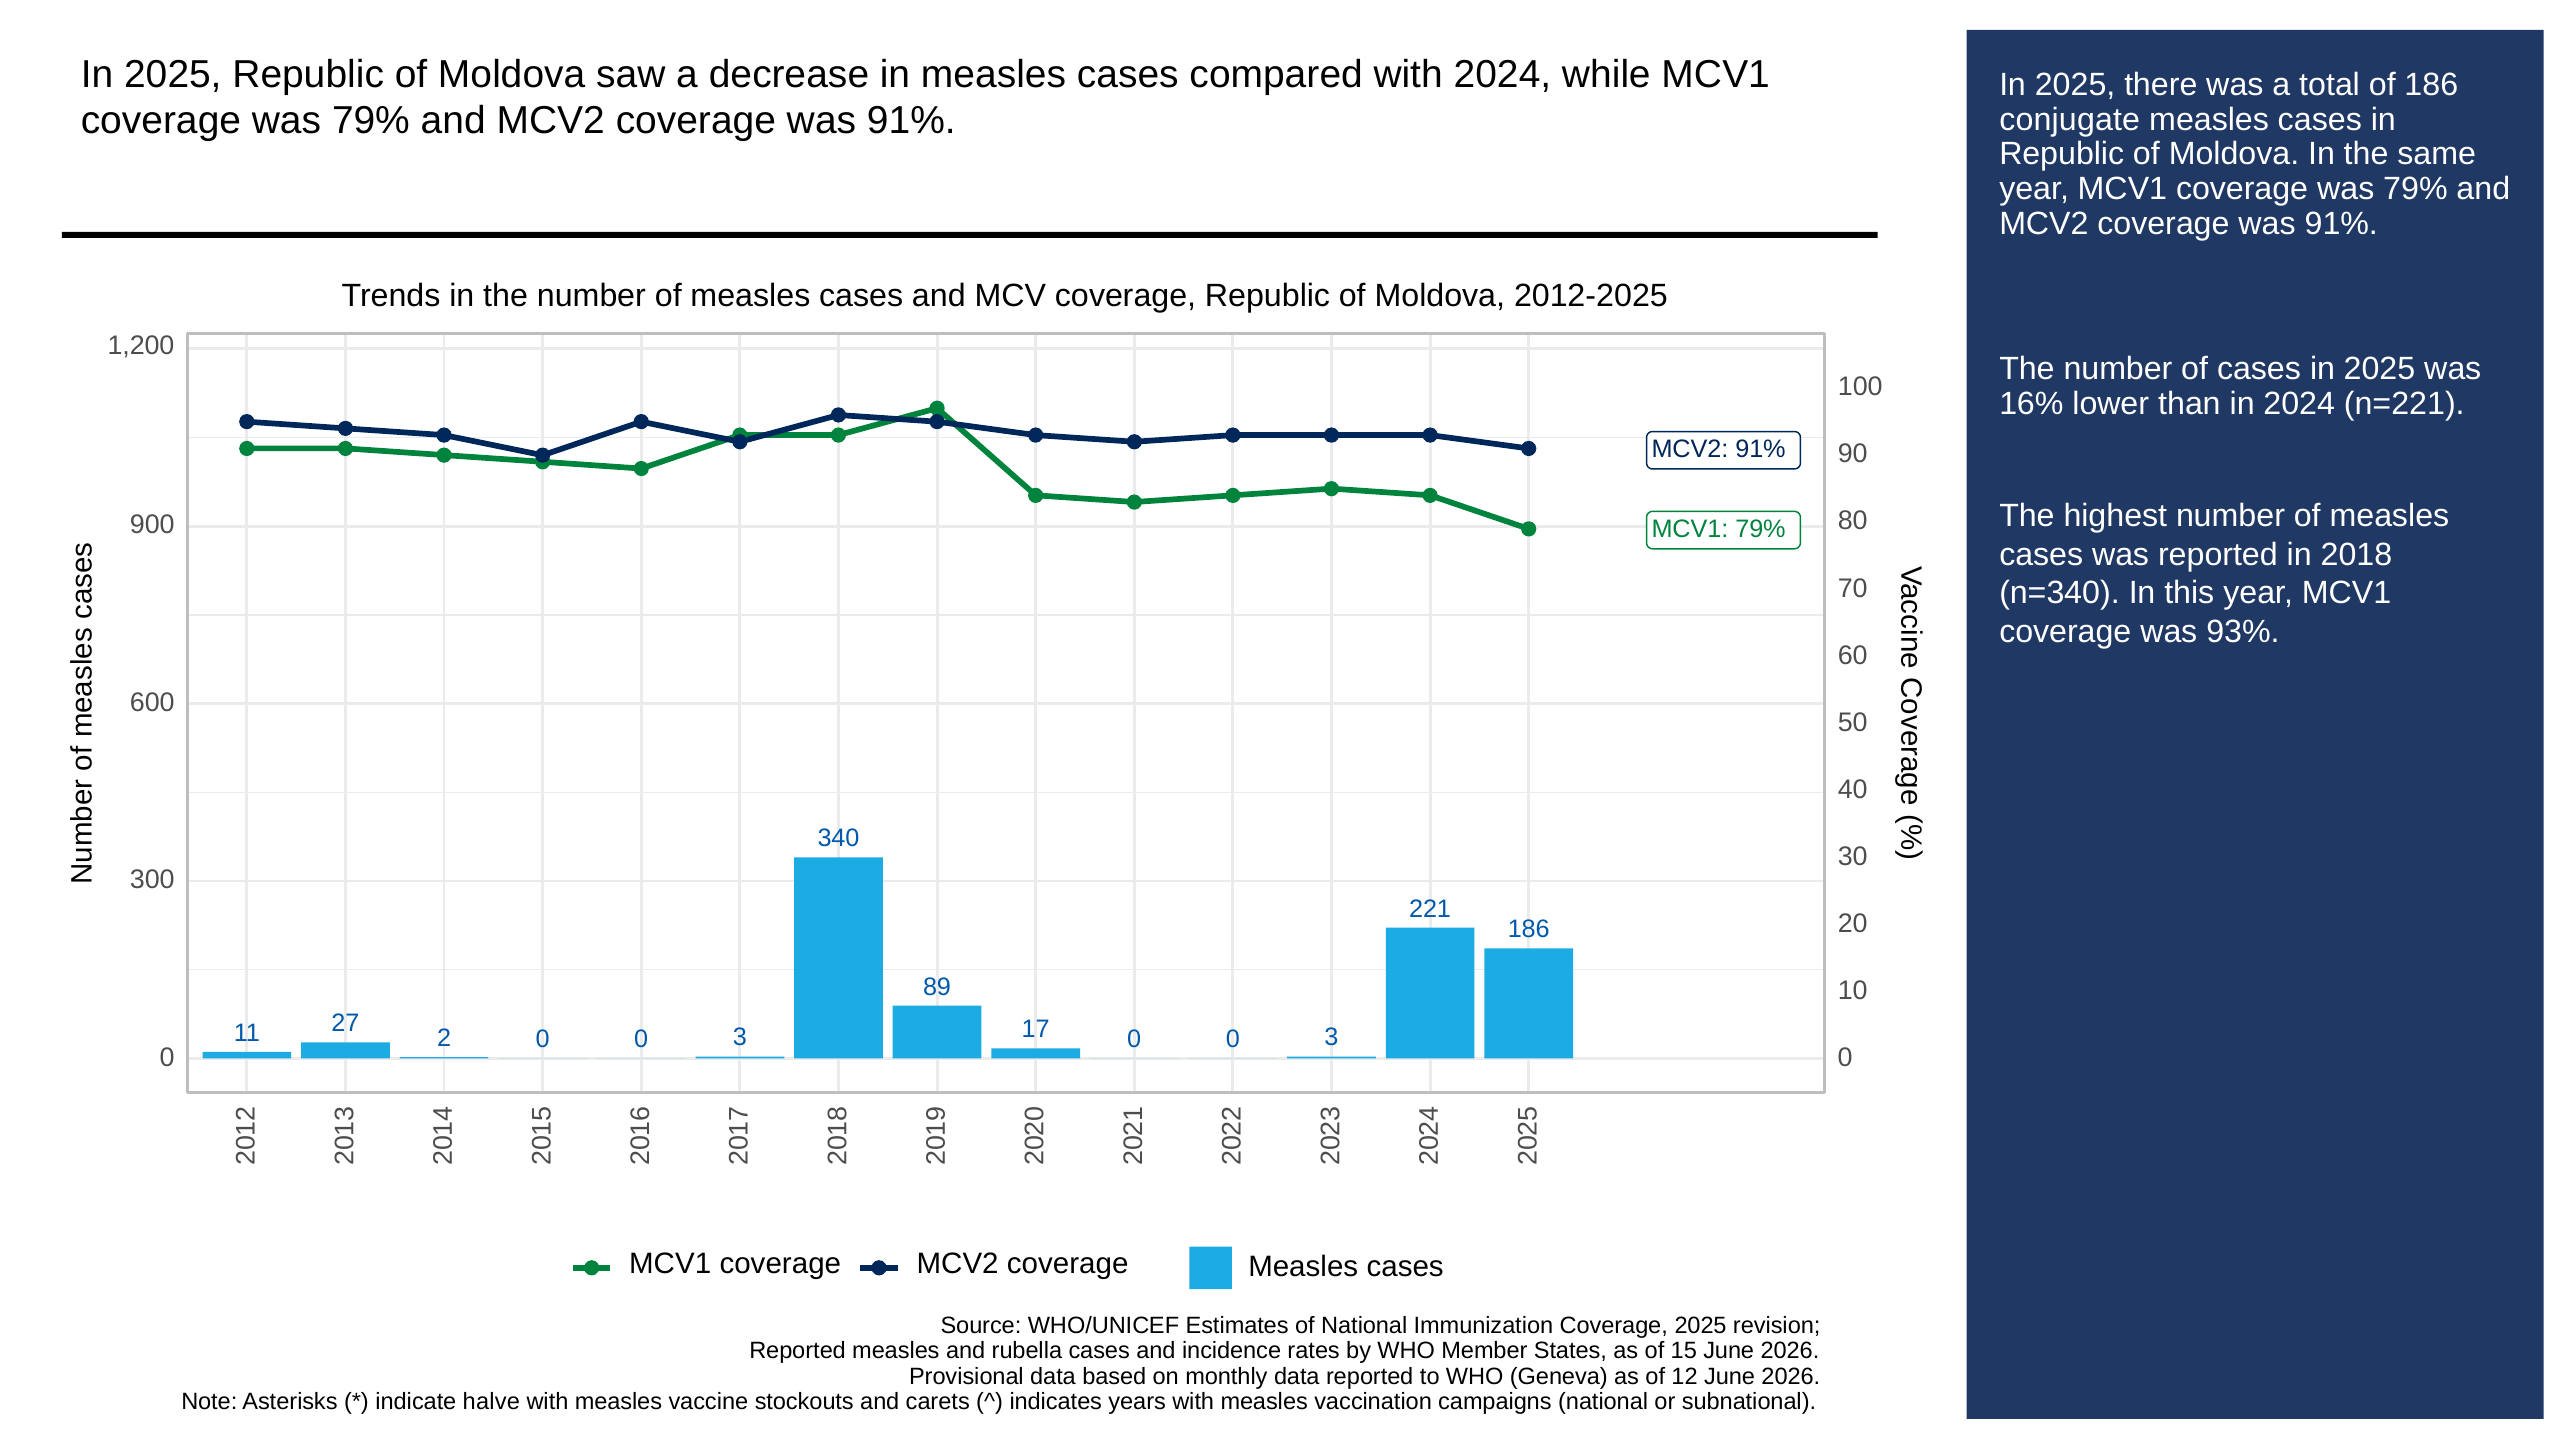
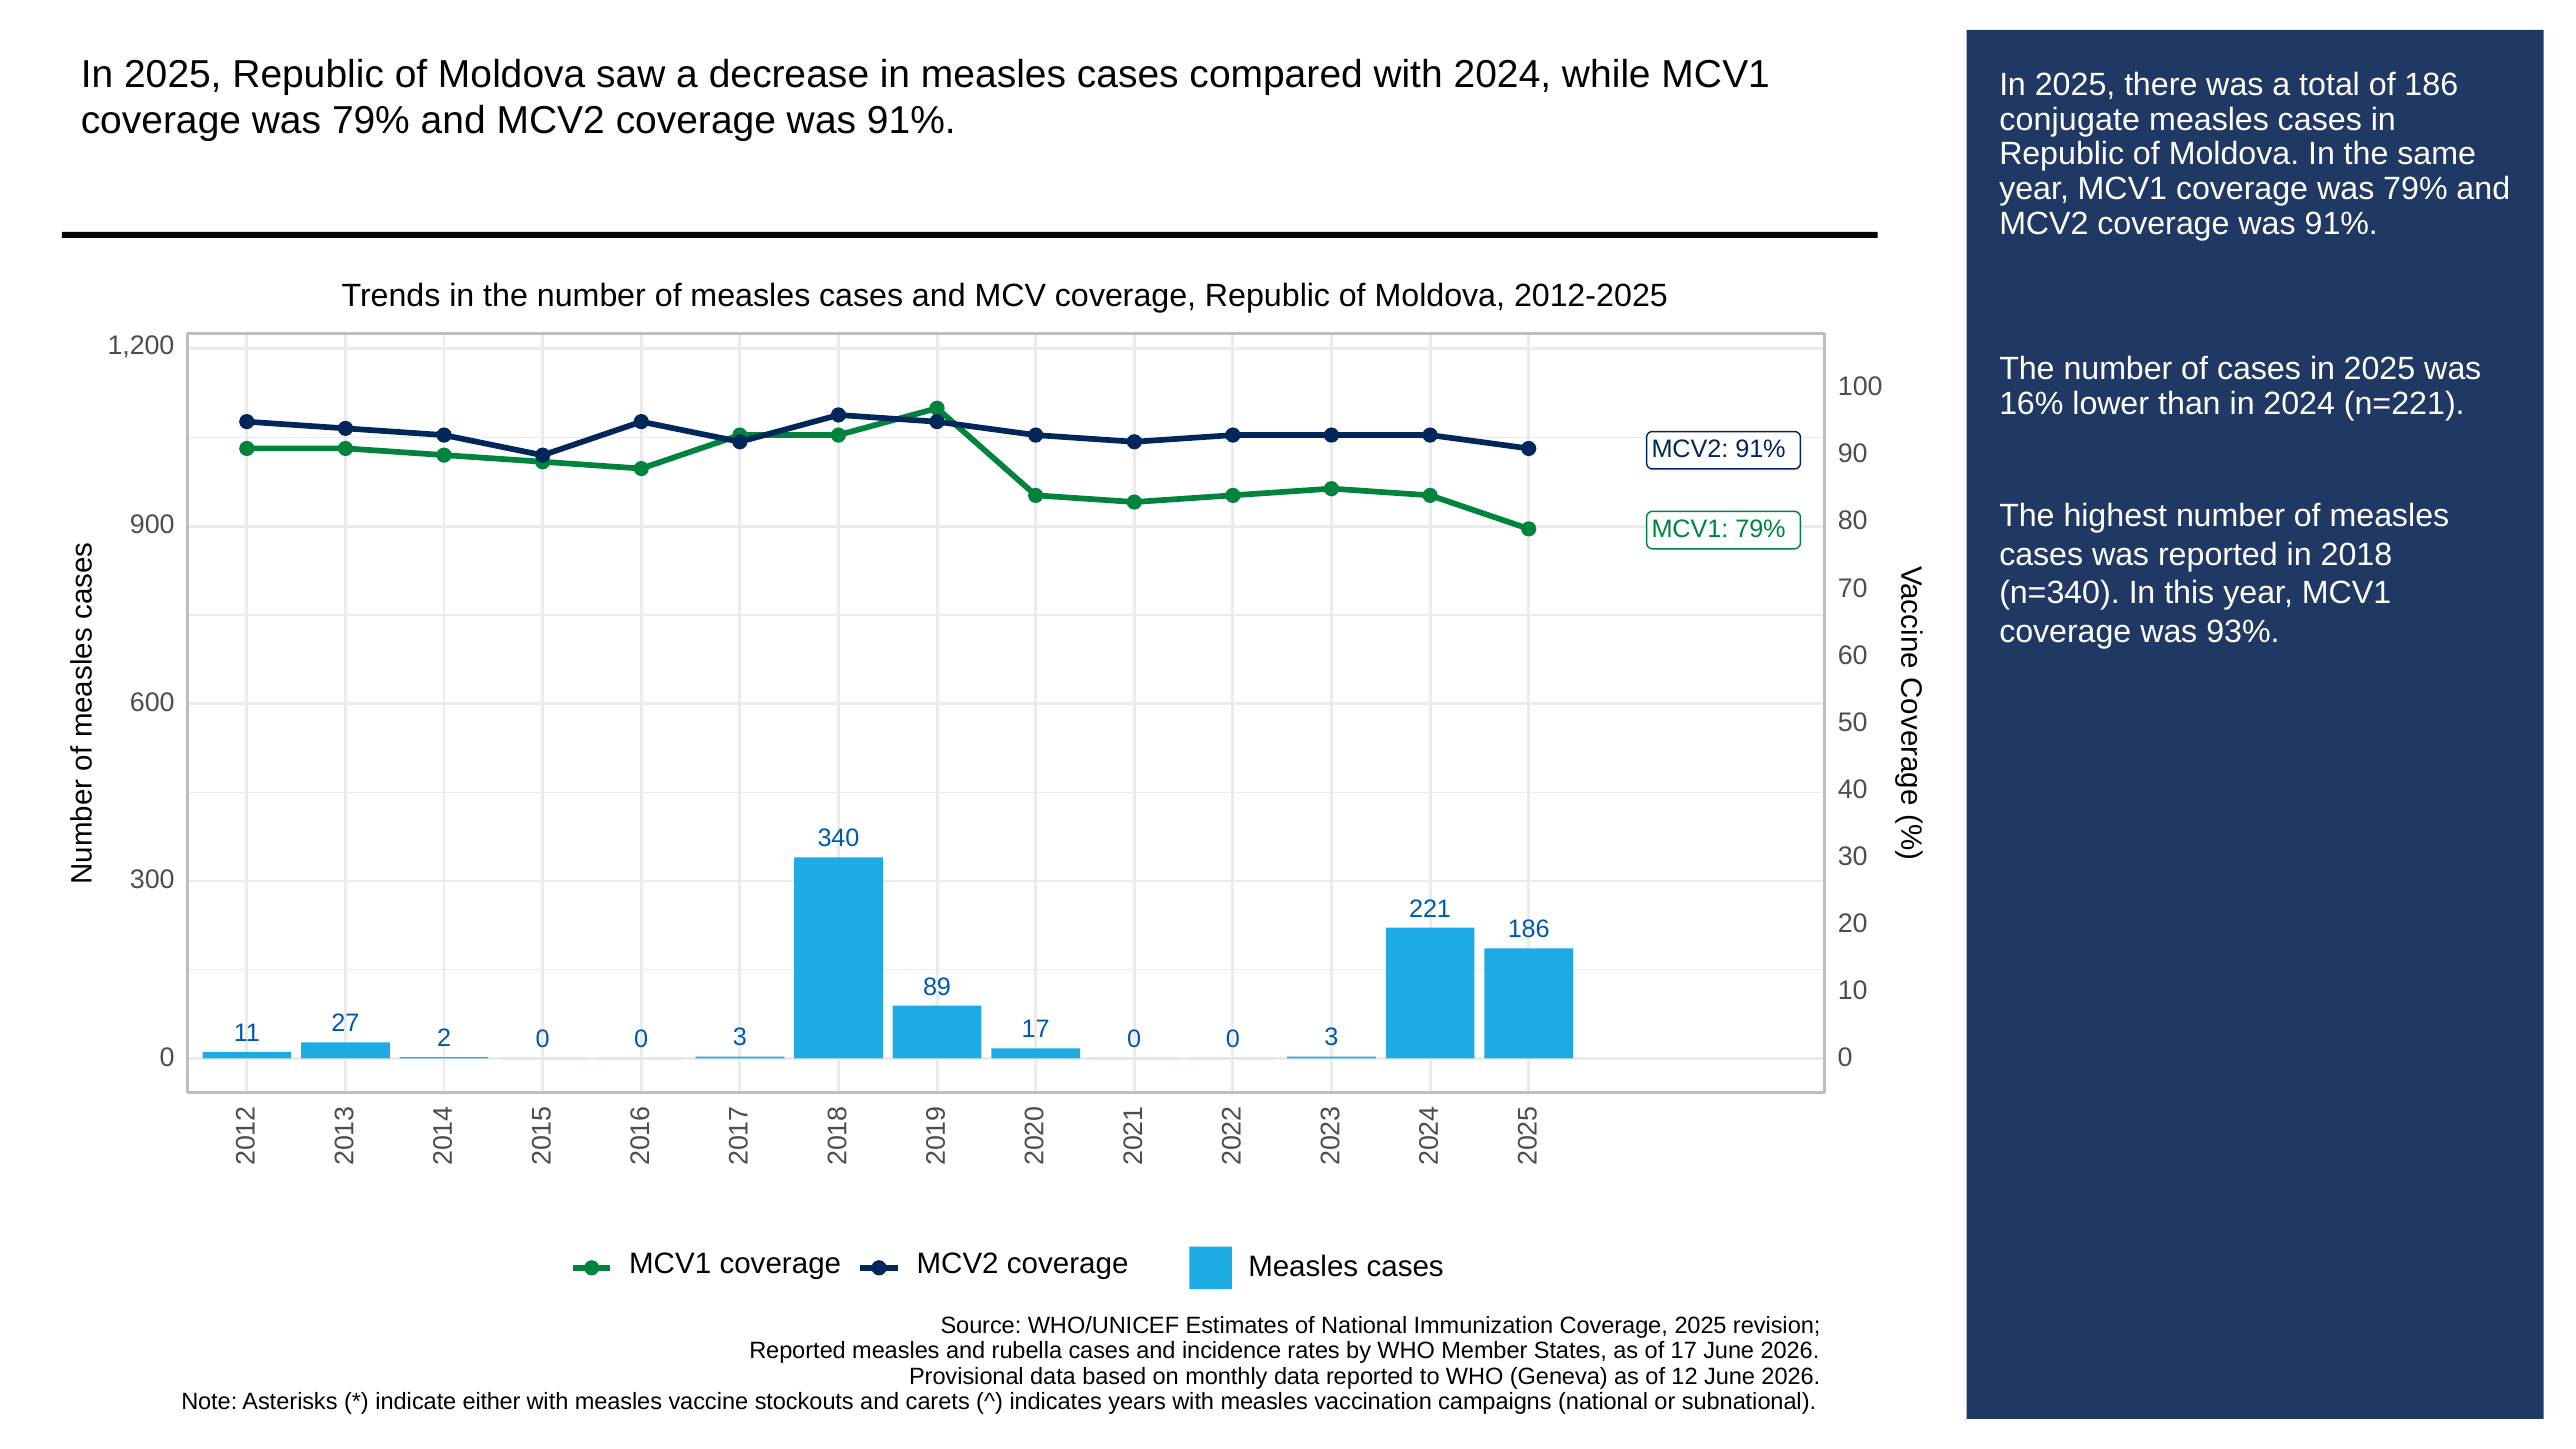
of 15: 15 -> 17
halve: halve -> either
